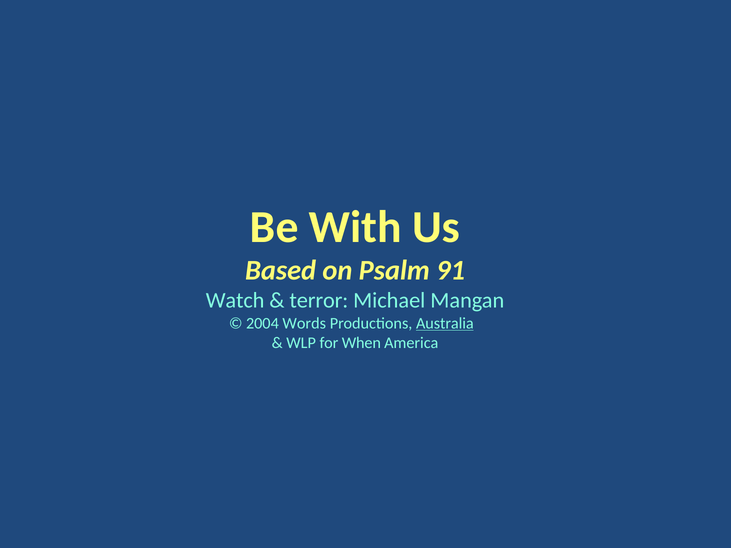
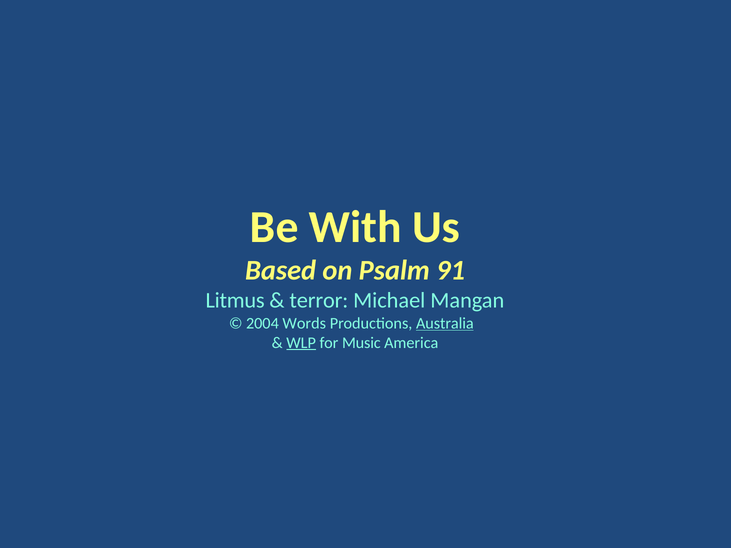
Watch: Watch -> Litmus
WLP underline: none -> present
When: When -> Music
